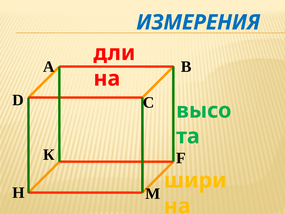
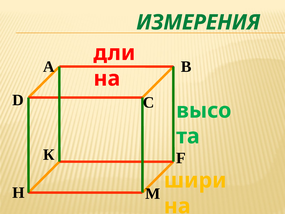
ИЗМЕРЕНИЯ colour: blue -> green
